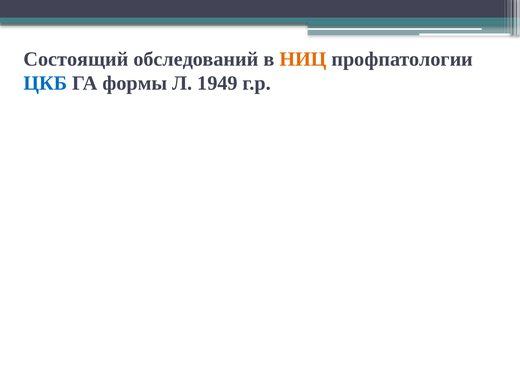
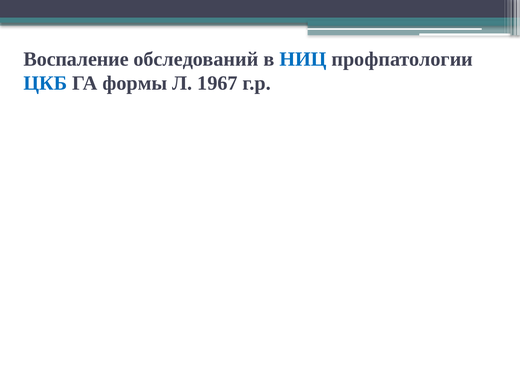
Состоящий: Состоящий -> Воспаление
НИЦ colour: orange -> blue
1949: 1949 -> 1967
